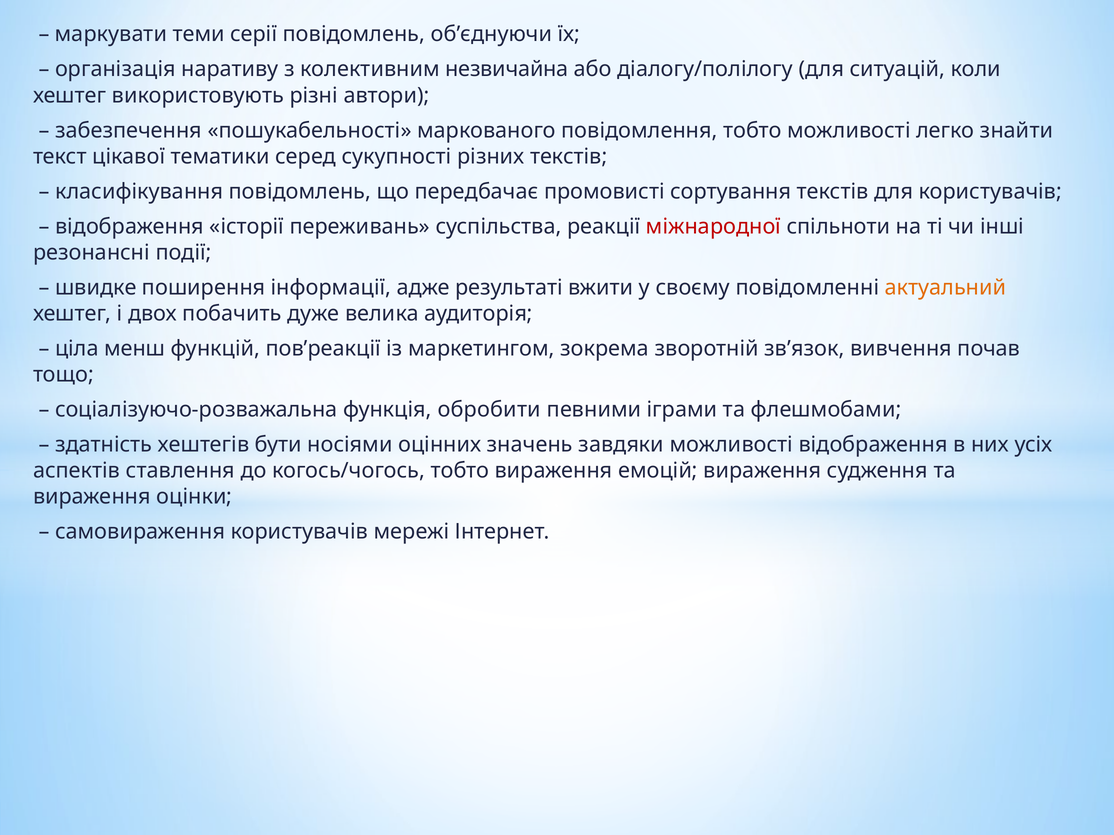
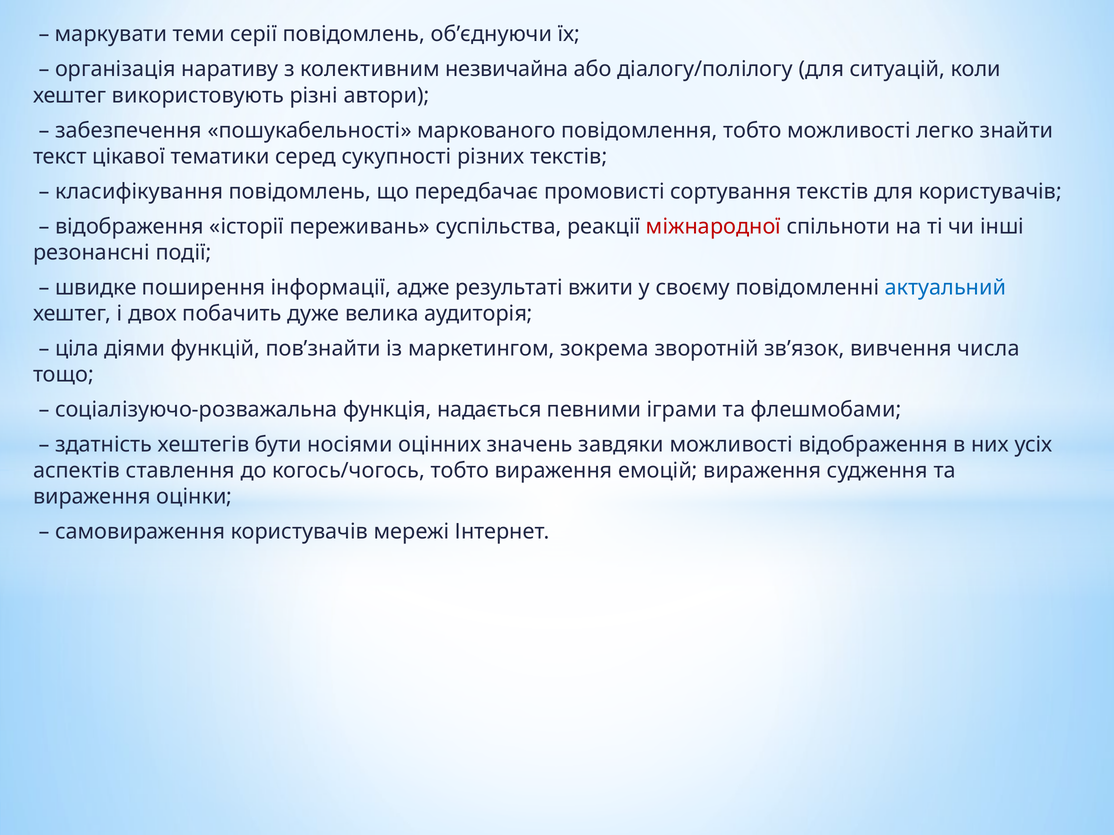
актуальний colour: orange -> blue
менш: менш -> діями
пов’реакції: пов’реакції -> пов’знайти
почав: почав -> числа
обробити: обробити -> надається
